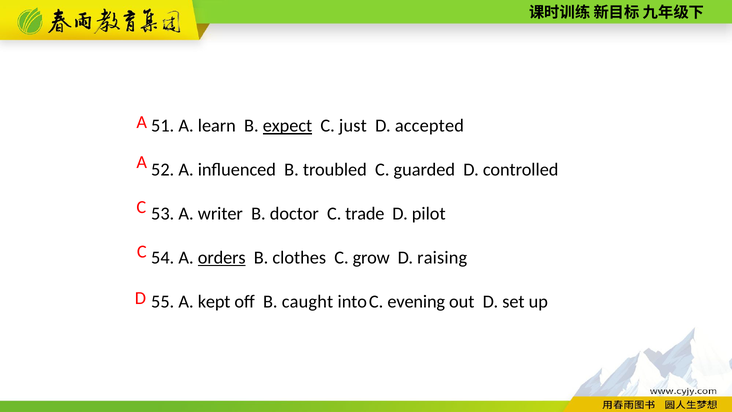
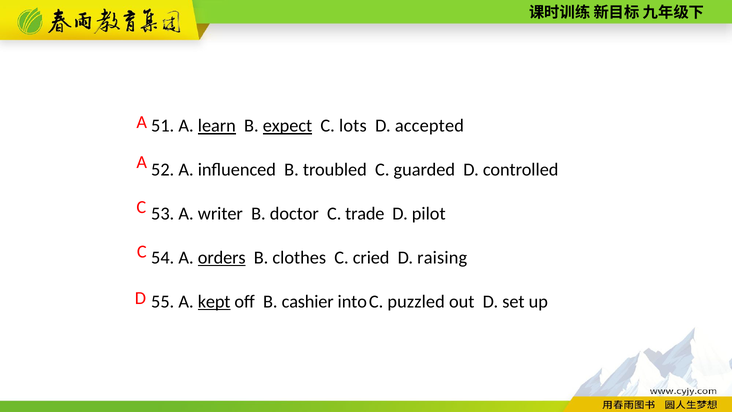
learn underline: none -> present
just: just -> lots
grow: grow -> cried
kept underline: none -> present
caught: caught -> cashier
evening: evening -> puzzled
